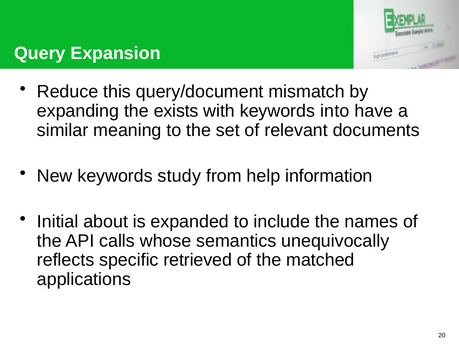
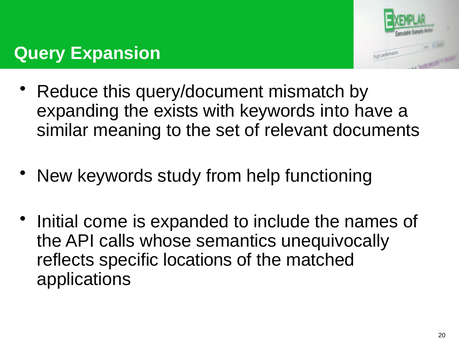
information: information -> functioning
about: about -> come
retrieved: retrieved -> locations
